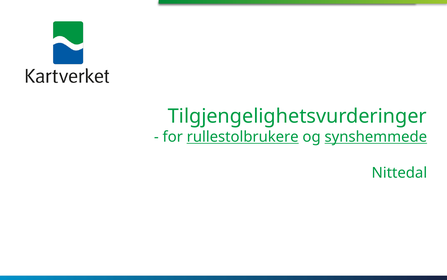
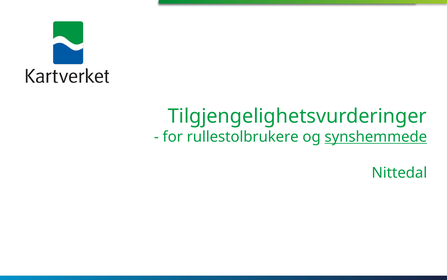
rullestolbrukere underline: present -> none
